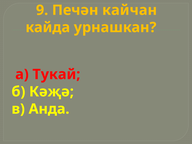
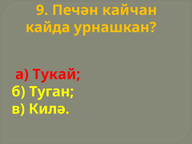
Кәҗә: Кәҗә -> Туган
Анда: Анда -> Килә
